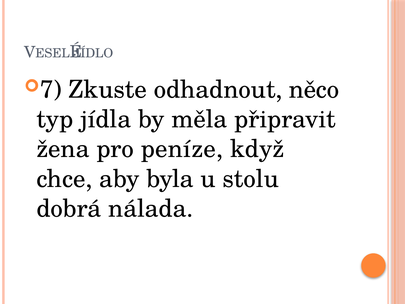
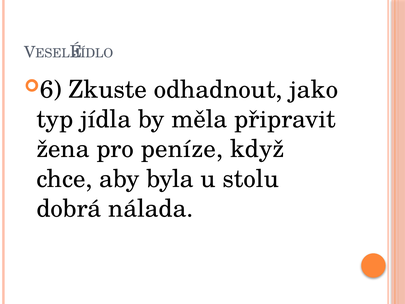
7: 7 -> 6
něco: něco -> jako
